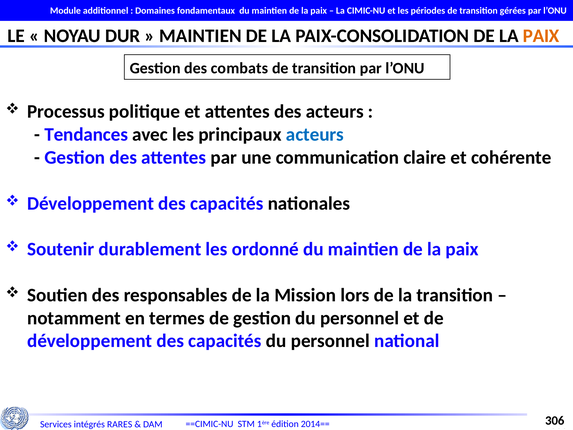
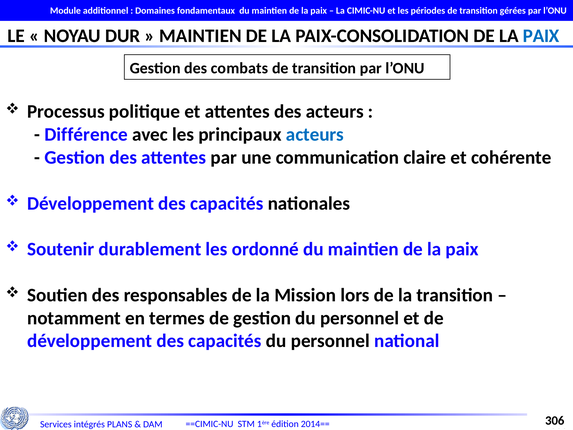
PAIX at (541, 36) colour: orange -> blue
Tendances: Tendances -> Différence
RARES: RARES -> PLANS
